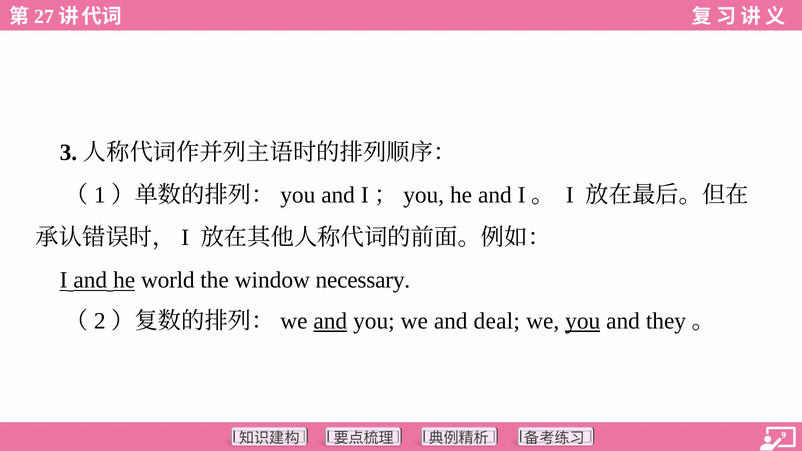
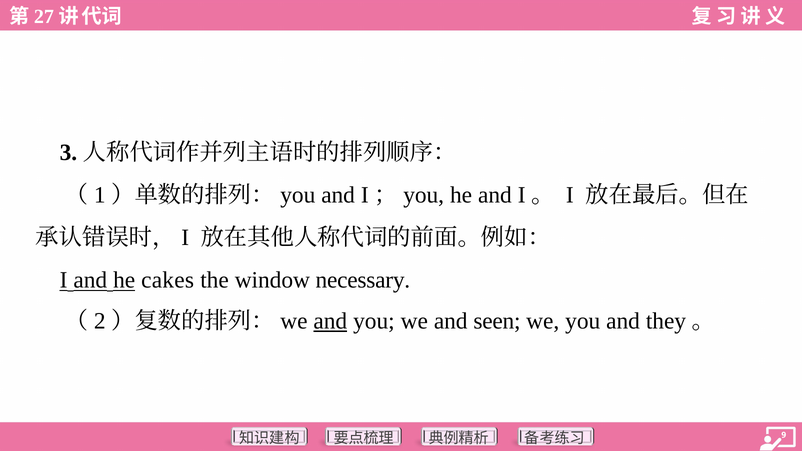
world: world -> cakes
deal: deal -> seen
you at (583, 321) underline: present -> none
